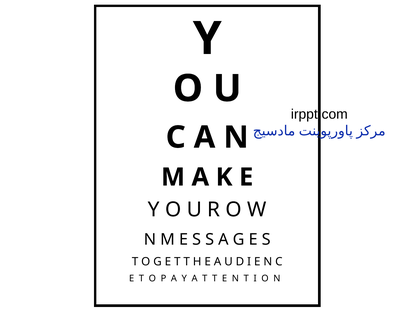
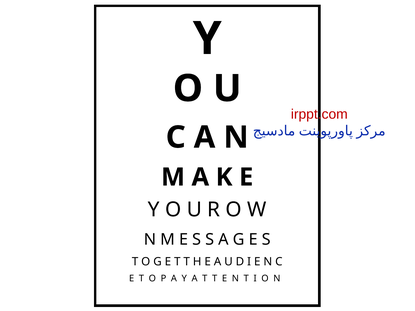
irppt.com colour: black -> red
